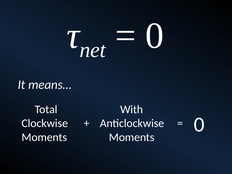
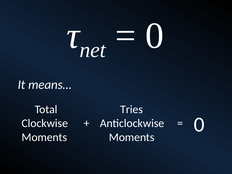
With: With -> Tries
